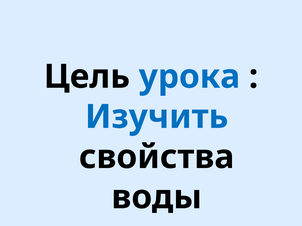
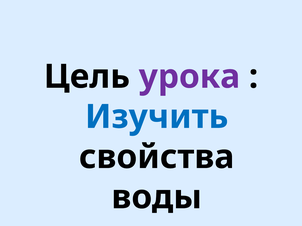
урока colour: blue -> purple
